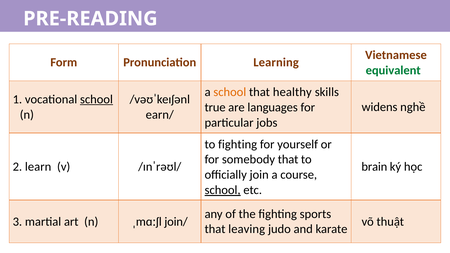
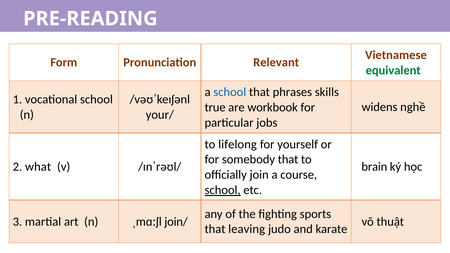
Learning: Learning -> Relevant
school at (230, 92) colour: orange -> blue
healthy: healthy -> phrases
school at (96, 99) underline: present -> none
languages: languages -> workbook
earn/: earn/ -> your/
to fighting: fighting -> lifelong
learn: learn -> what
